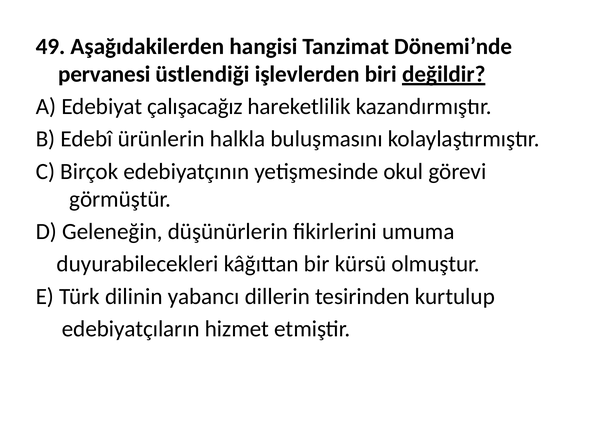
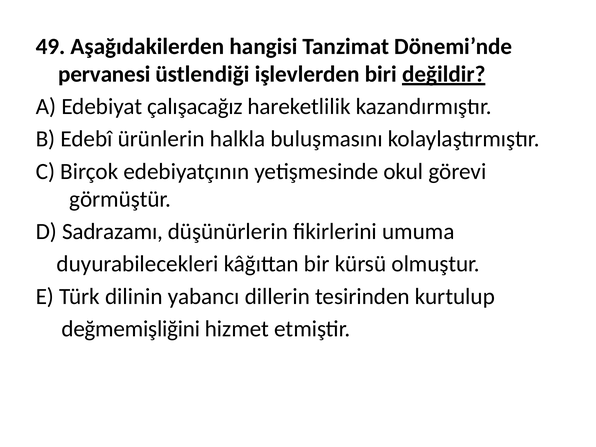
Geleneğin: Geleneğin -> Sadrazamı
edebiyatçıların: edebiyatçıların -> değmemişliğini
